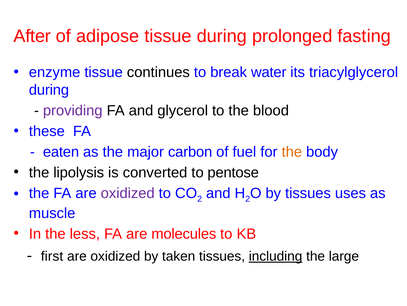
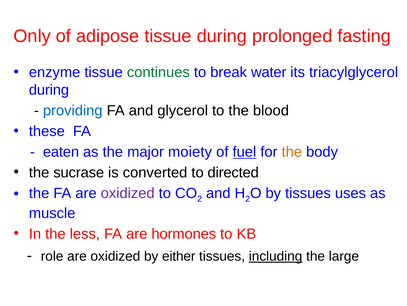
After: After -> Only
continues colour: black -> green
providing colour: purple -> blue
carbon: carbon -> moiety
fuel underline: none -> present
lipolysis: lipolysis -> sucrase
pentose: pentose -> directed
molecules: molecules -> hormones
first: first -> role
taken: taken -> either
